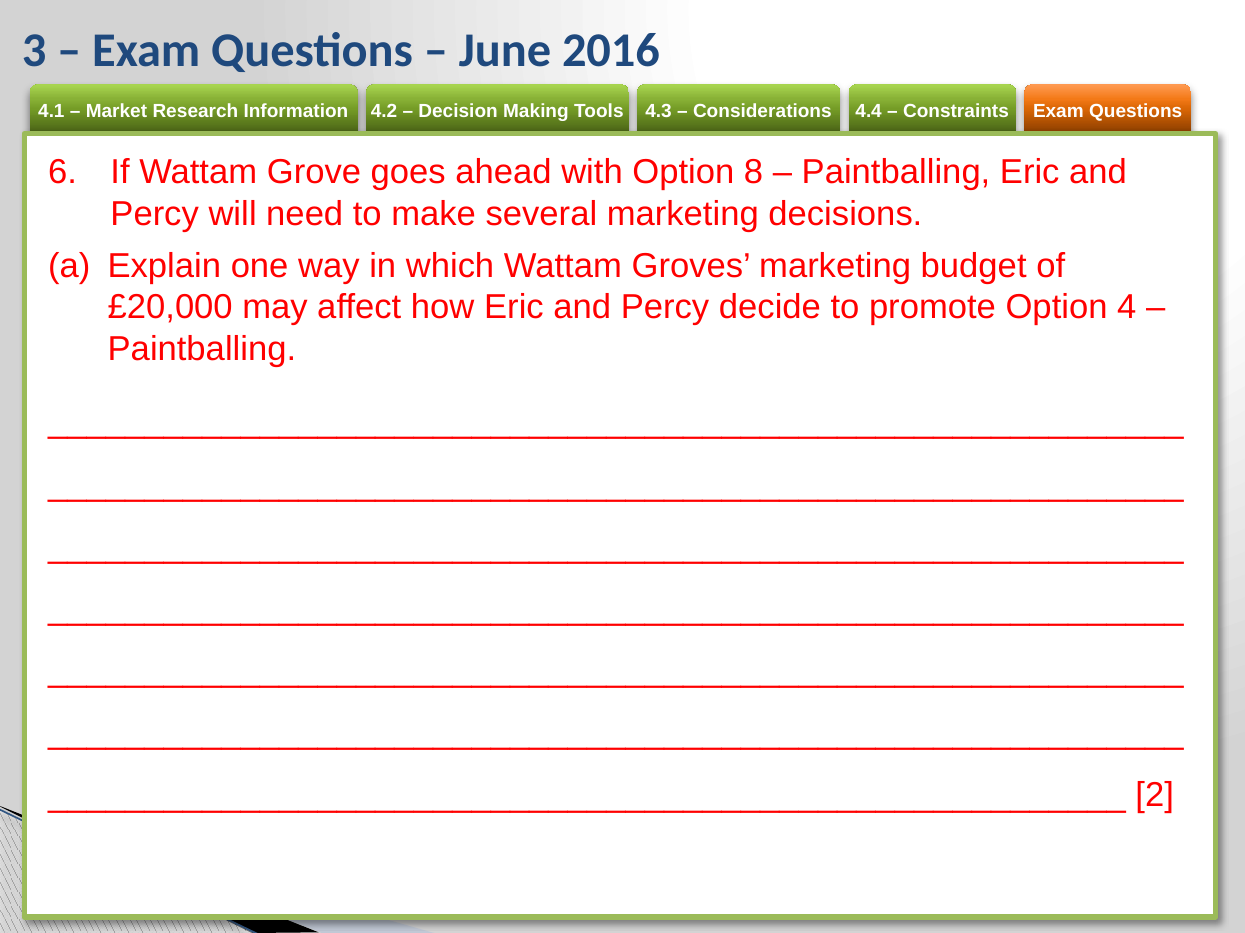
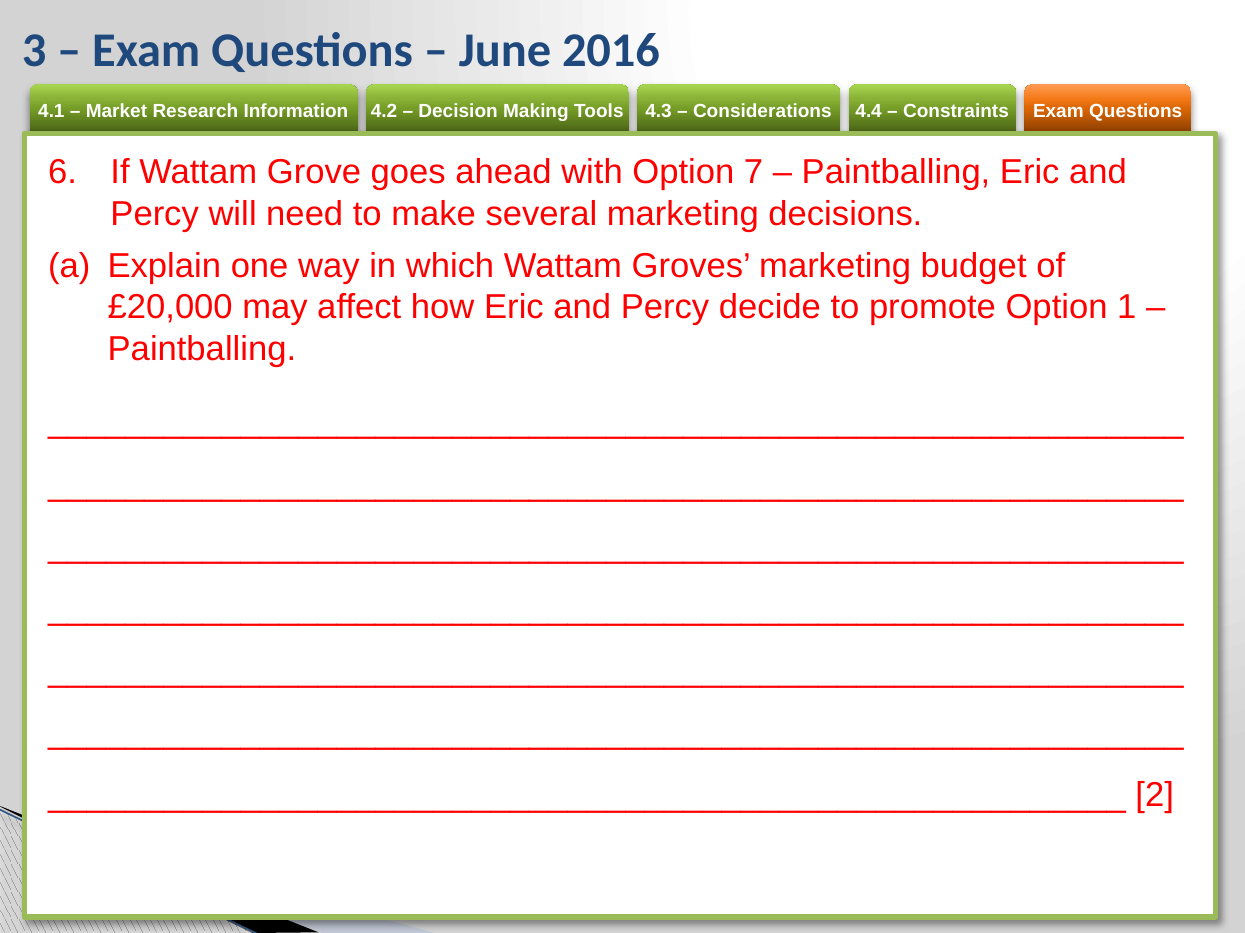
8: 8 -> 7
4: 4 -> 1
